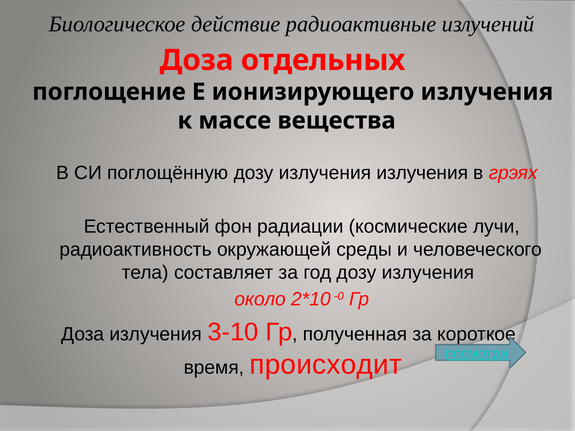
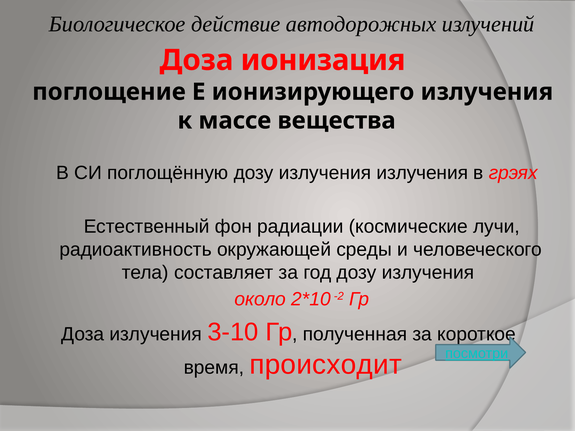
радиоактивные: радиоактивные -> автодорожных
отдельных: отдельных -> ионизация
-0: -0 -> -2
